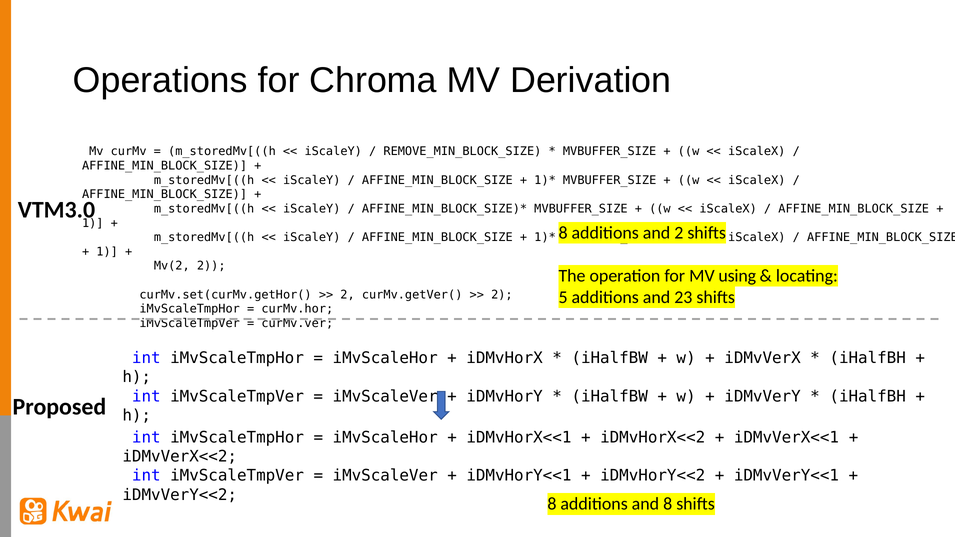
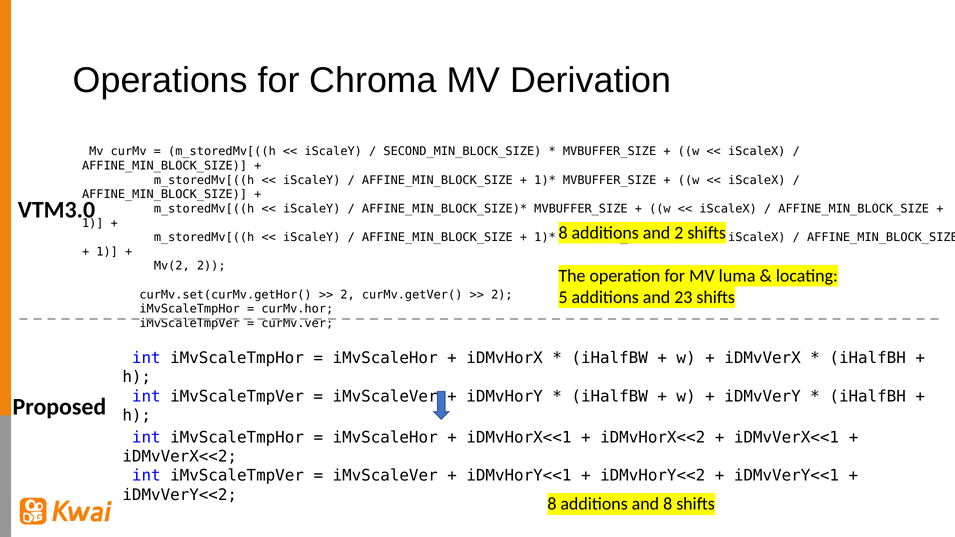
REMOVE_MIN_BLOCK_SIZE: REMOVE_MIN_BLOCK_SIZE -> SECOND_MIN_BLOCK_SIZE
using: using -> luma
